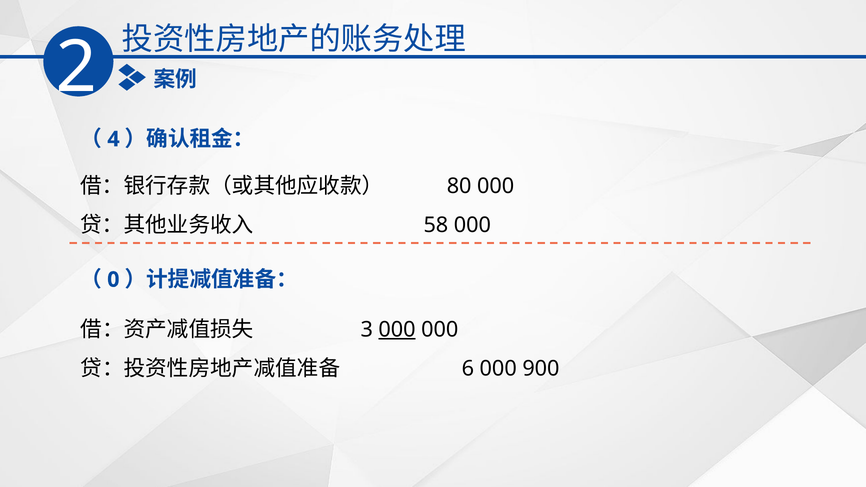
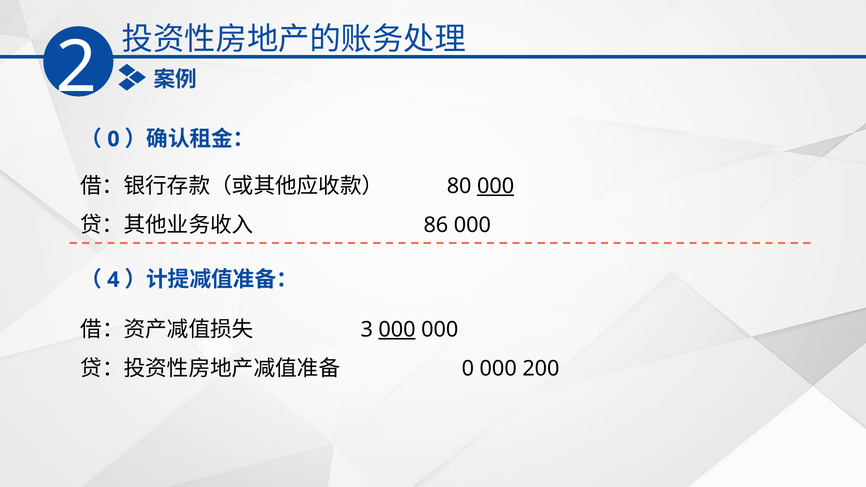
4 at (113, 139): 4 -> 0
000 at (496, 186) underline: none -> present
58: 58 -> 86
0: 0 -> 4
6 at (468, 368): 6 -> 0
900: 900 -> 200
